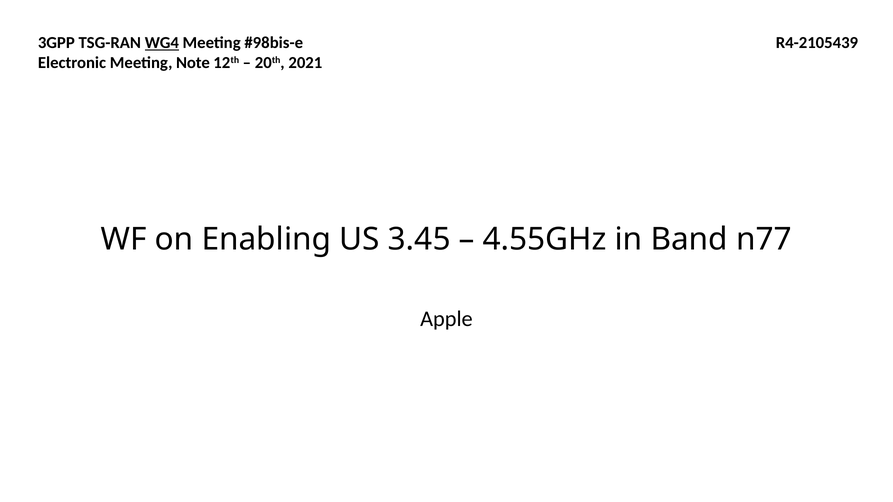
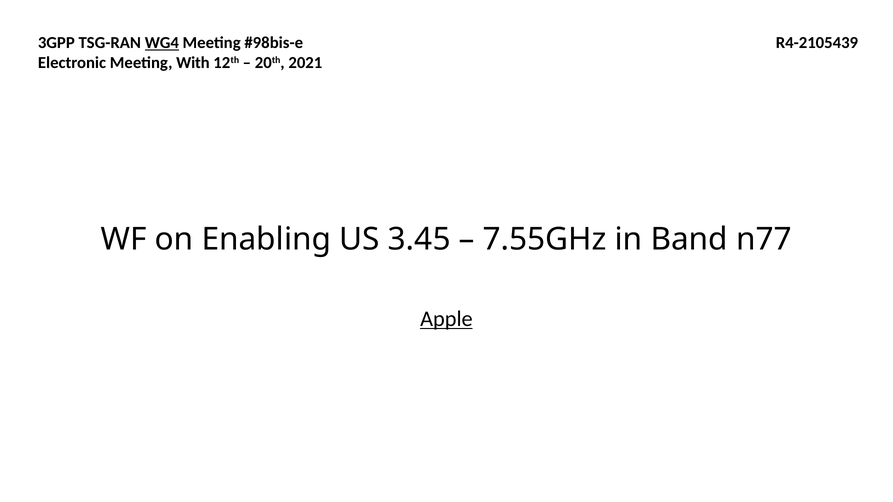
Note: Note -> With
4.55GHz: 4.55GHz -> 7.55GHz
Apple underline: none -> present
